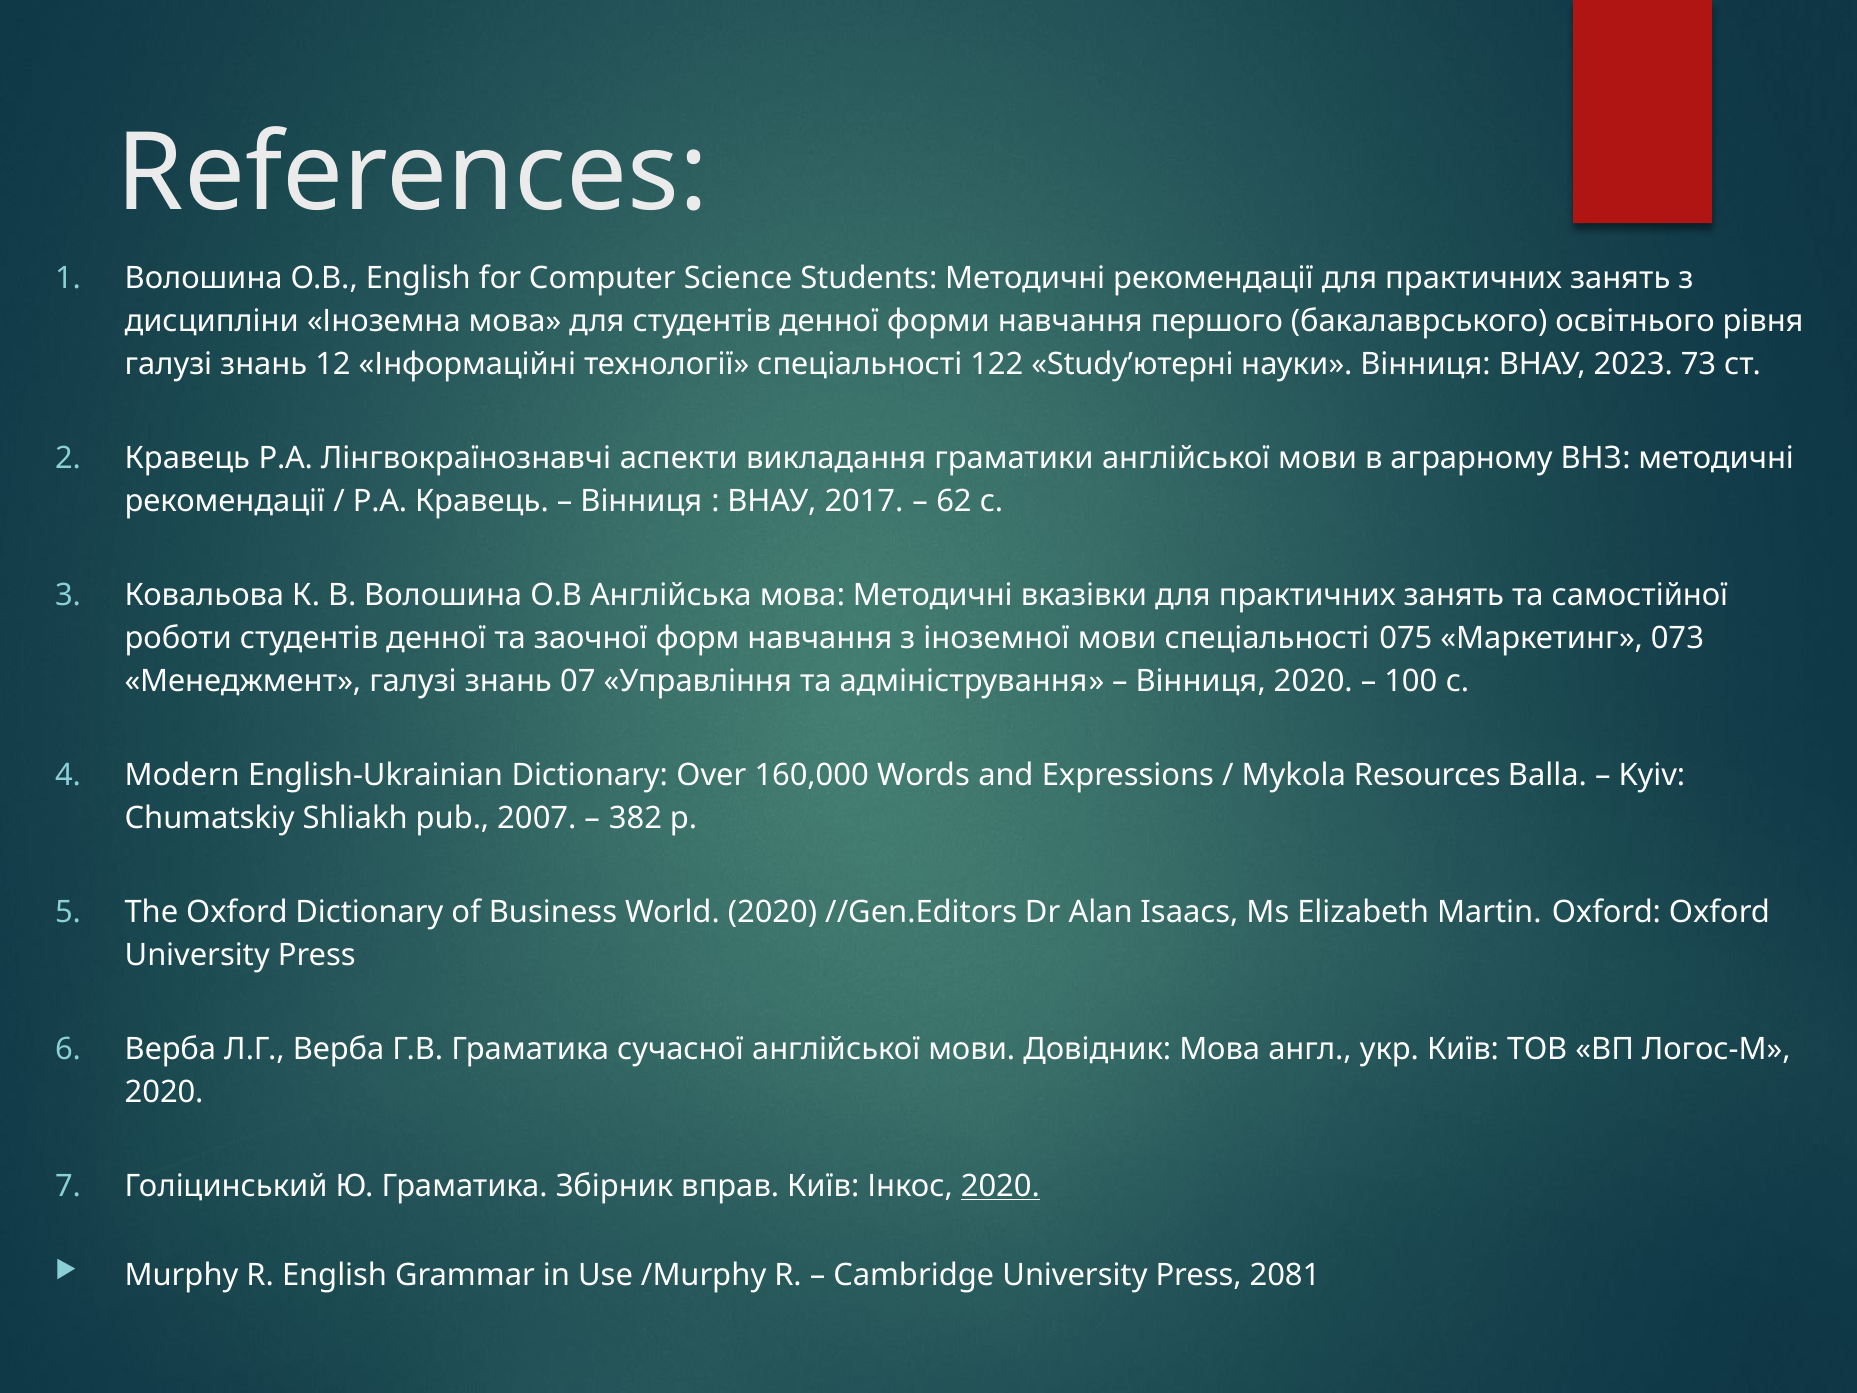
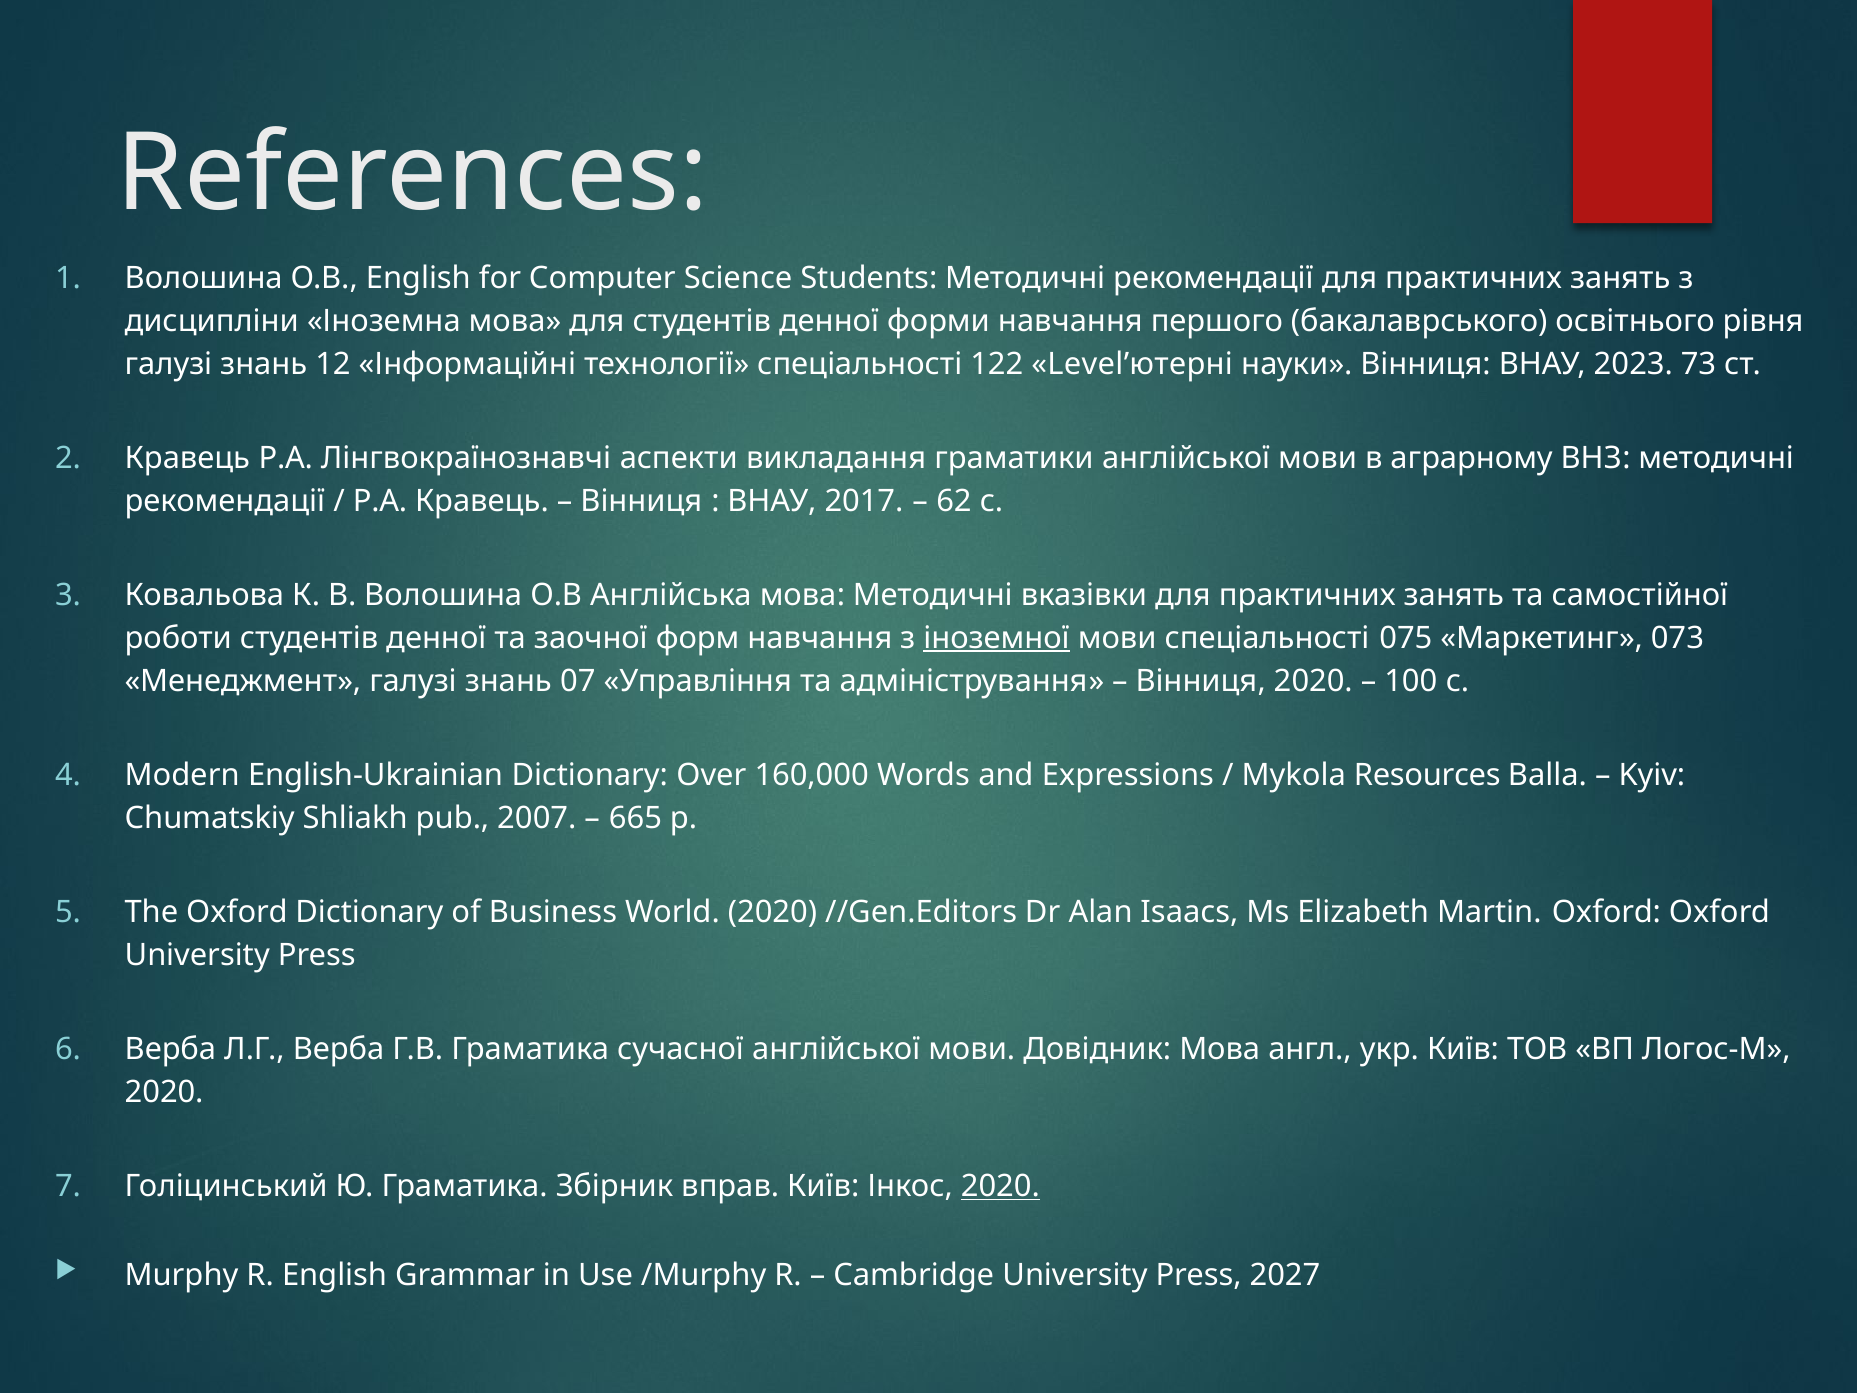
Study’ютерні: Study’ютерні -> Level’ютерні
іноземної underline: none -> present
382: 382 -> 665
2081: 2081 -> 2027
